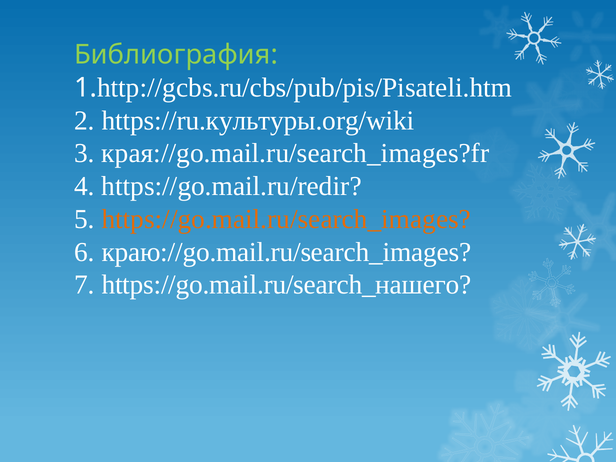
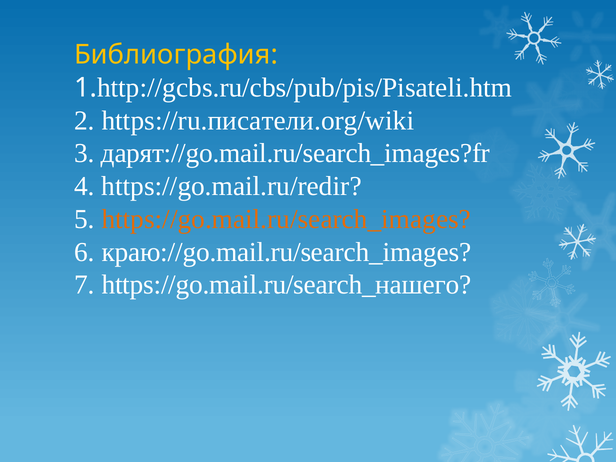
Библиография colour: light green -> yellow
https://ru.культуры.org/wiki: https://ru.культуры.org/wiki -> https://ru.писатели.org/wiki
края://go.mail.ru/search_images?fr: края://go.mail.ru/search_images?fr -> дарят://go.mail.ru/search_images?fr
